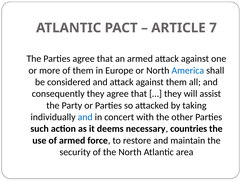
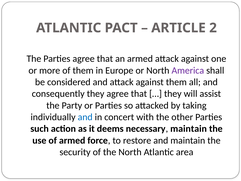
7: 7 -> 2
America colour: blue -> purple
necessary countries: countries -> maintain
